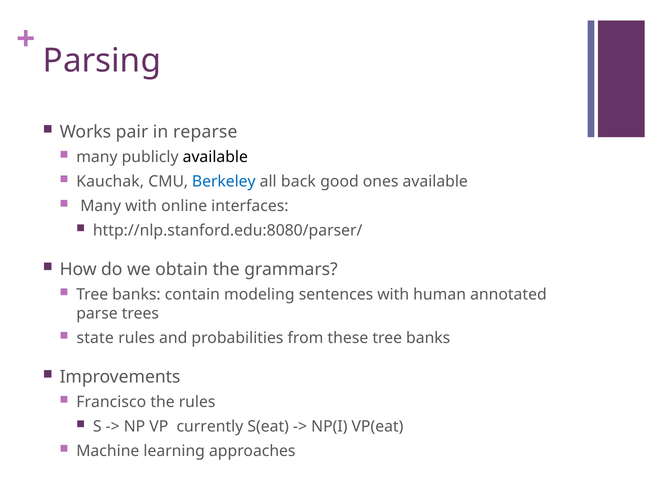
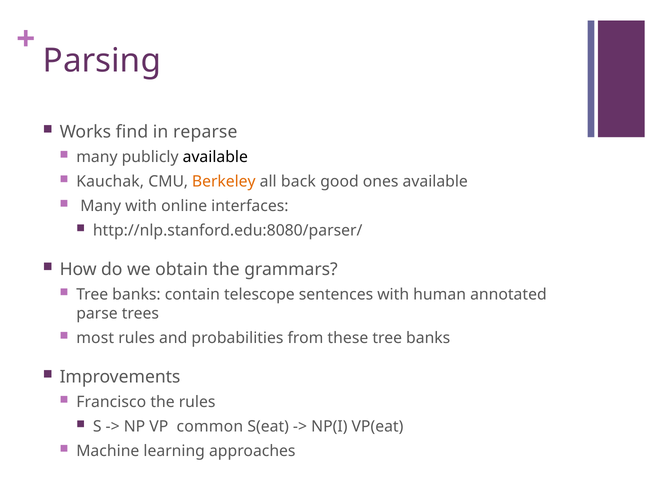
pair: pair -> find
Berkeley colour: blue -> orange
modeling: modeling -> telescope
state: state -> most
currently: currently -> common
